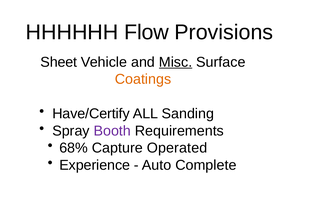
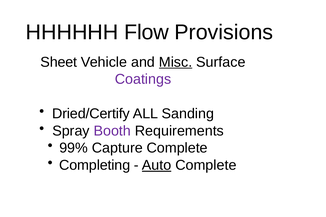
Coatings colour: orange -> purple
Have/Certify: Have/Certify -> Dried/Certify
68%: 68% -> 99%
Capture Operated: Operated -> Complete
Experience: Experience -> Completing
Auto underline: none -> present
